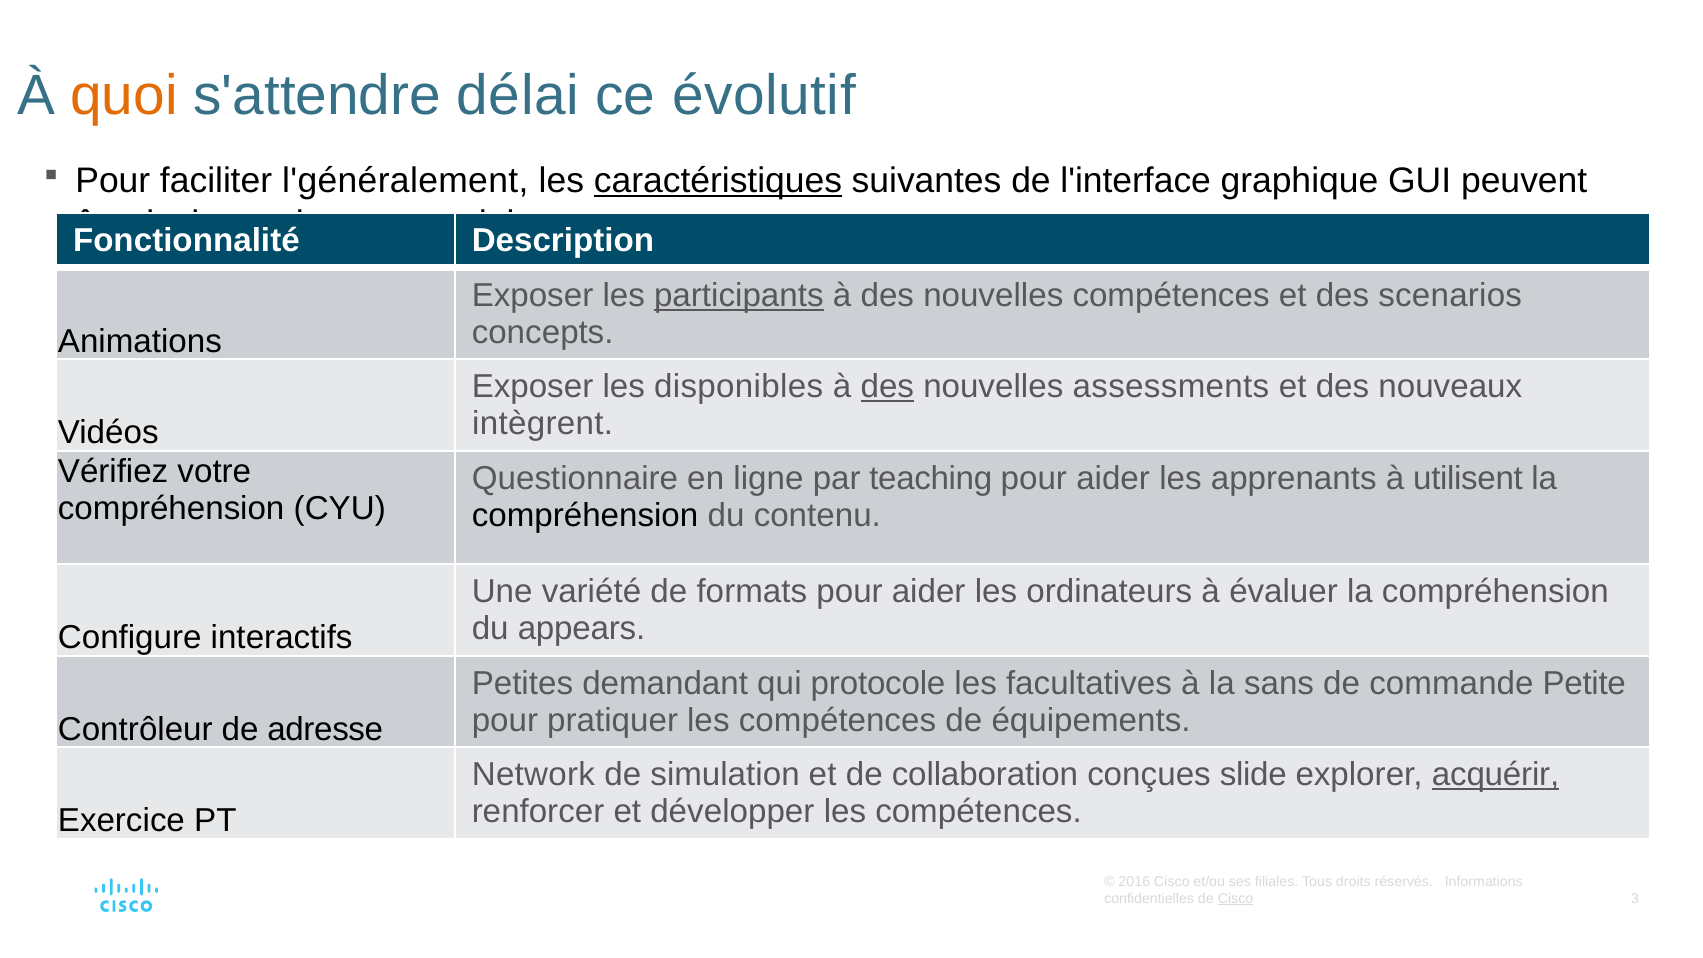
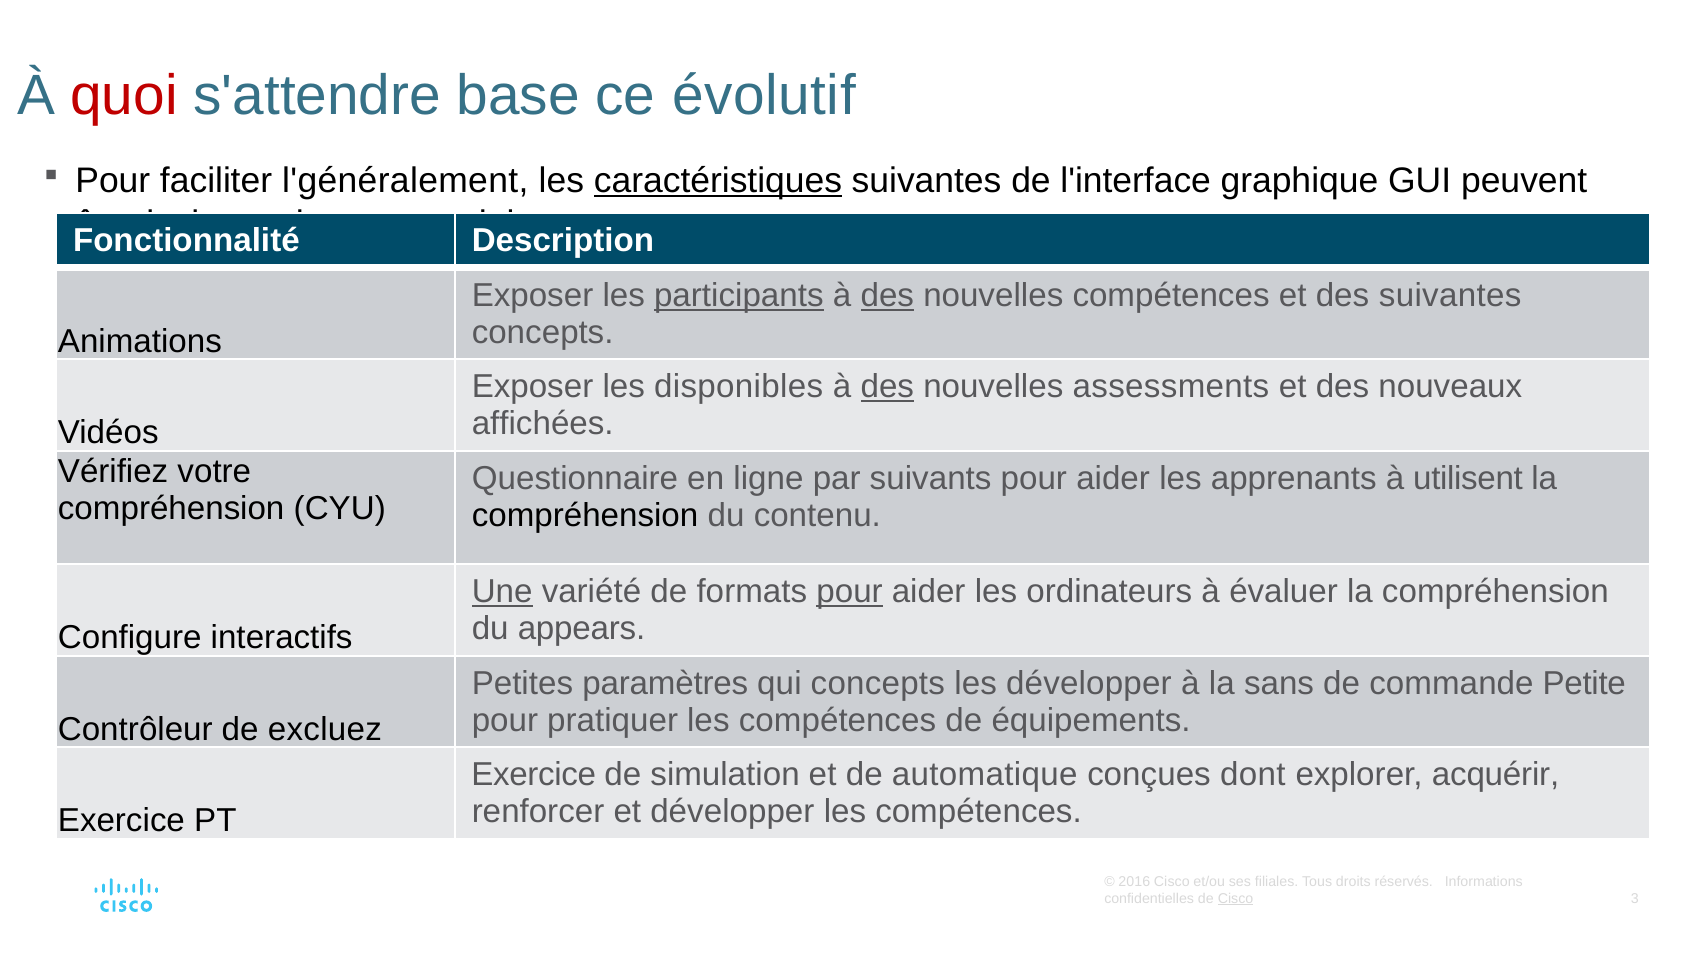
quoi colour: orange -> red
délai: délai -> base
des at (887, 295) underline: none -> present
des scenarios: scenarios -> suivantes
intègrent: intègrent -> affichées
teaching: teaching -> suivants
Une underline: none -> present
pour at (850, 592) underline: none -> present
demandant: demandant -> paramètres
qui protocole: protocole -> concepts
les facultatives: facultatives -> développer
adresse: adresse -> excluez
Network at (533, 775): Network -> Exercice
collaboration: collaboration -> automatique
slide: slide -> dont
acquérir underline: present -> none
